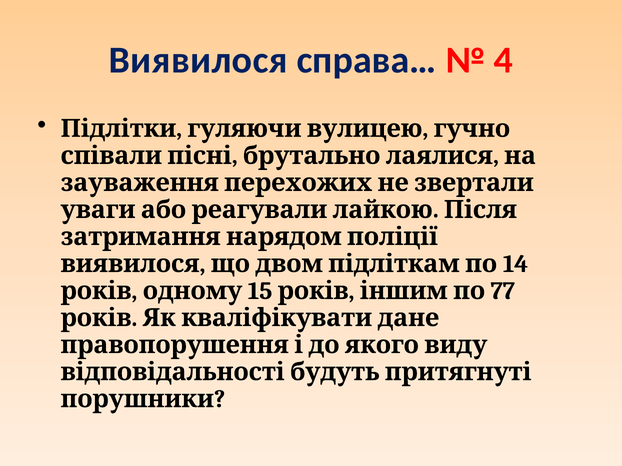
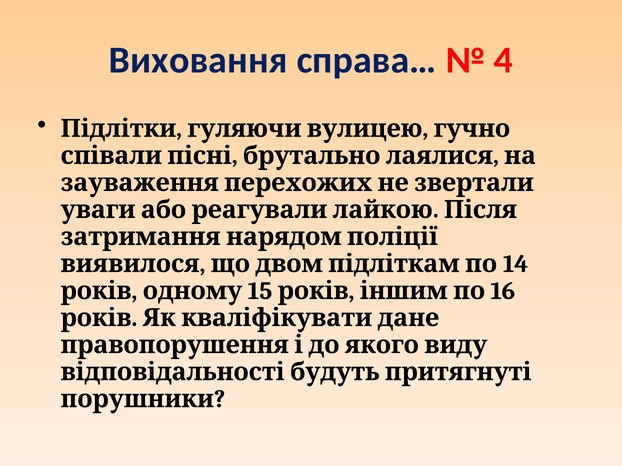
Виявилося at (198, 60): Виявилося -> Виховання
77: 77 -> 16
